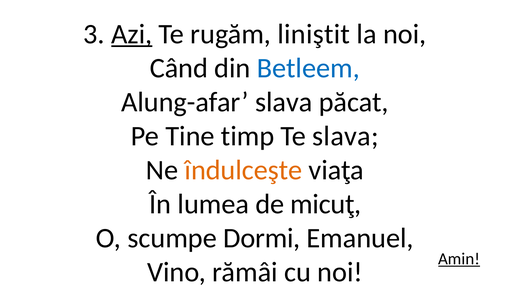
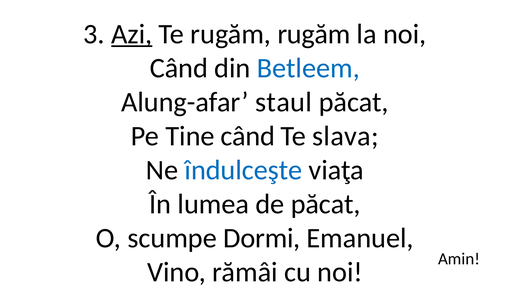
rugăm liniştit: liniştit -> rugăm
Alung-afar slava: slava -> staul
Tine timp: timp -> când
îndulceşte colour: orange -> blue
de micuţ: micuţ -> păcat
Amin underline: present -> none
